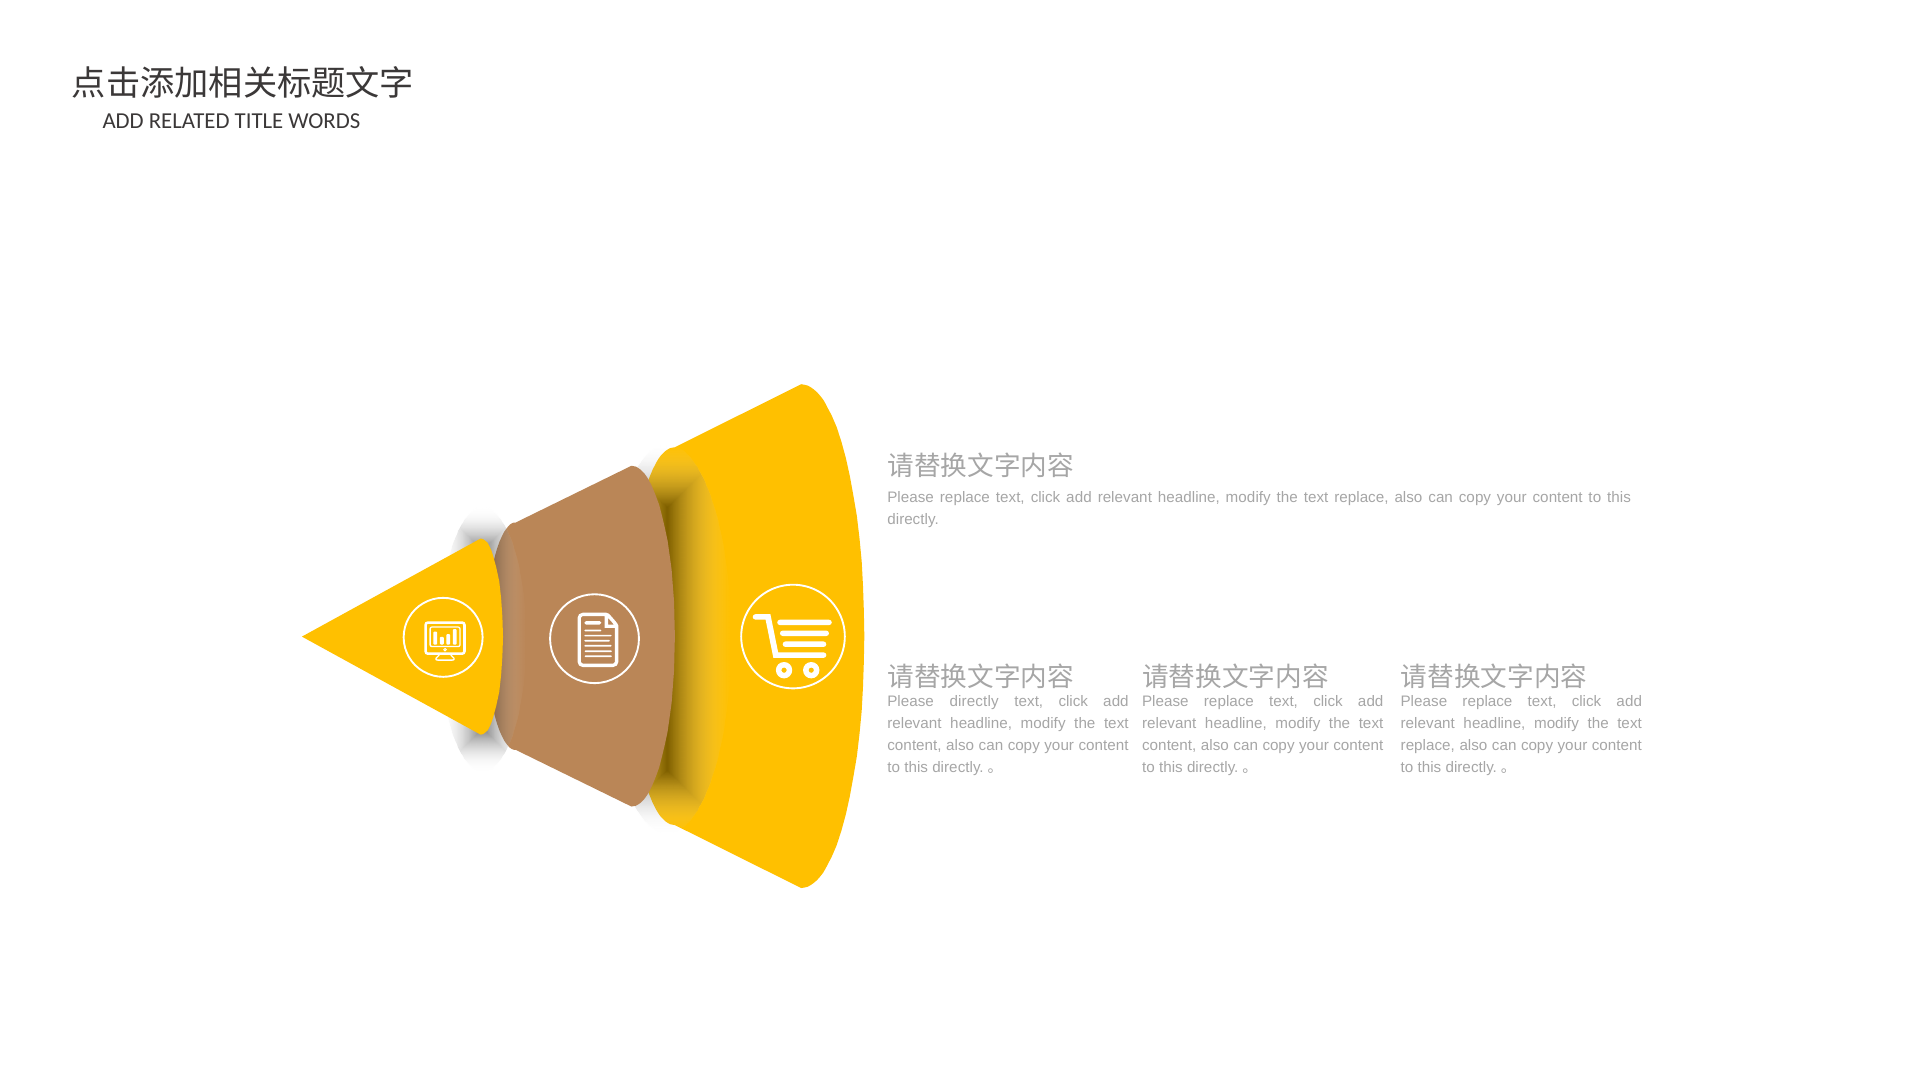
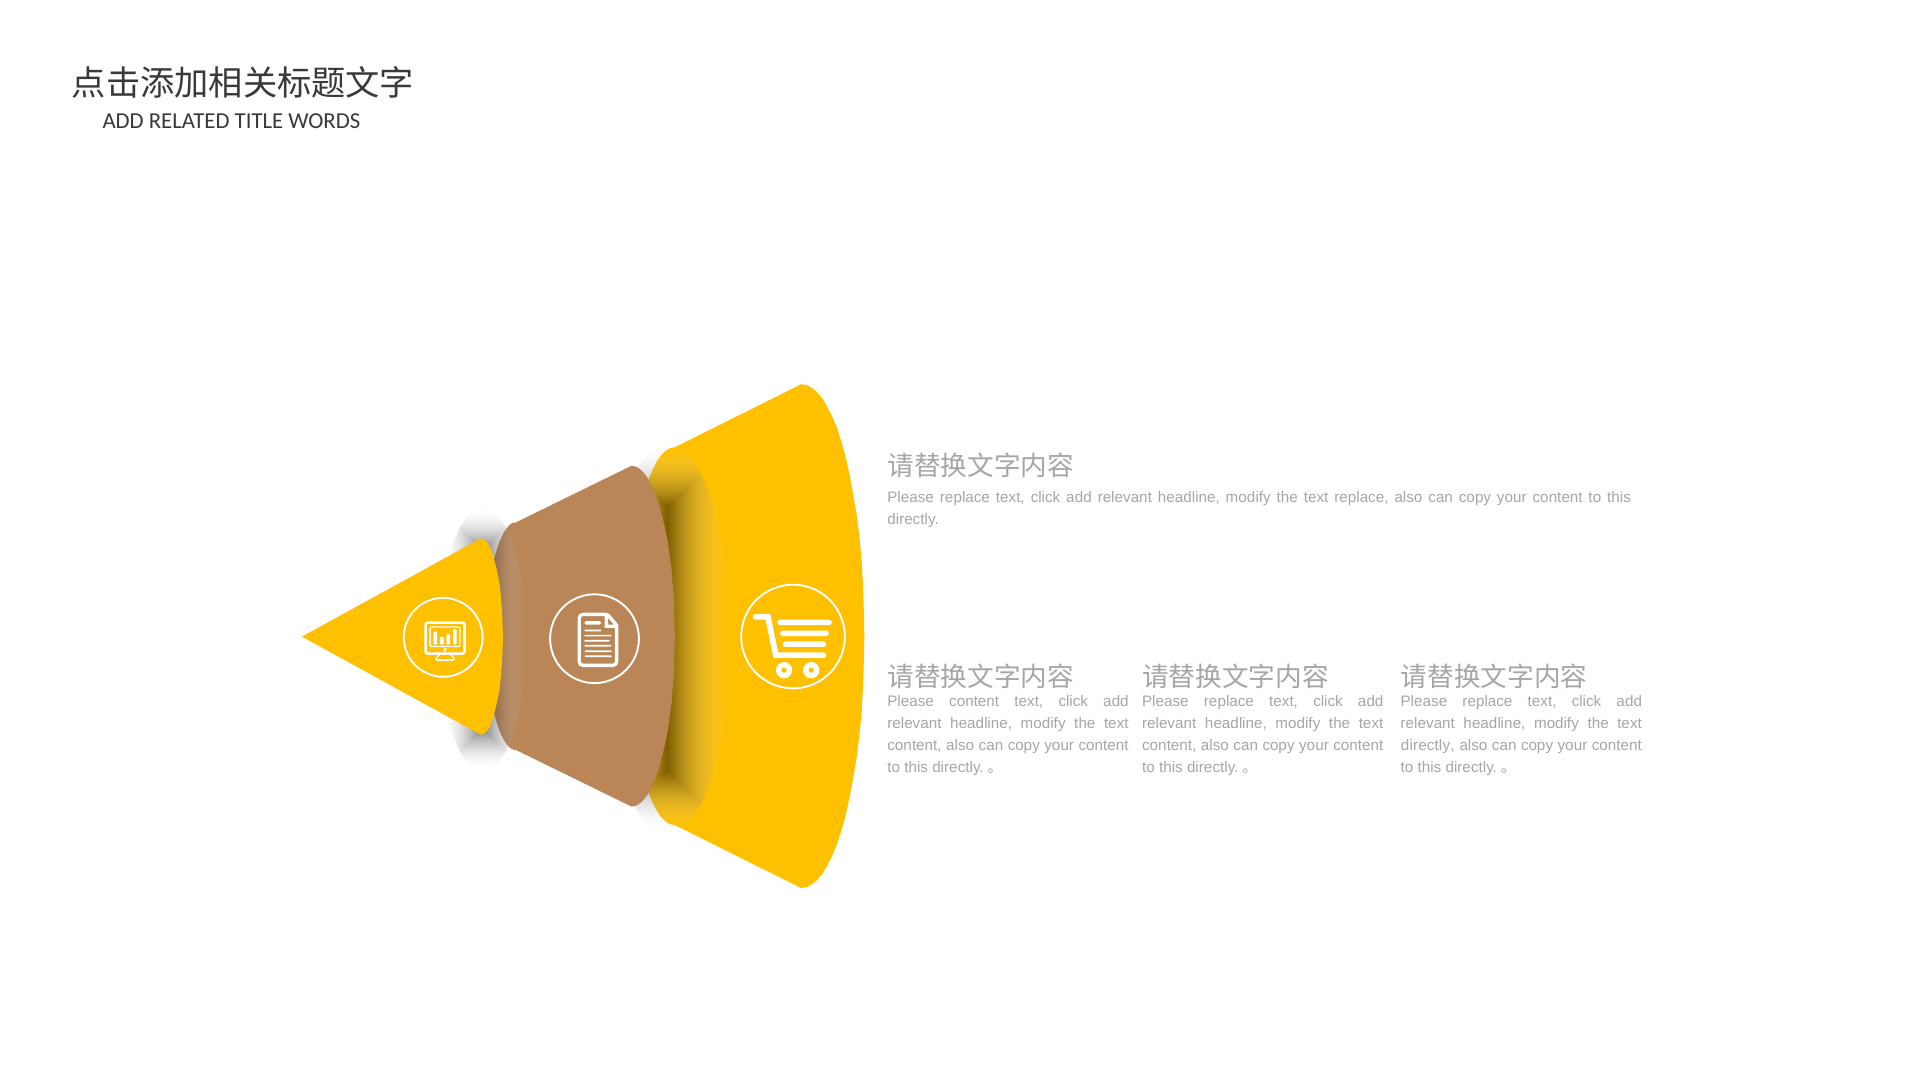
Please directly: directly -> content
replace at (1428, 745): replace -> directly
